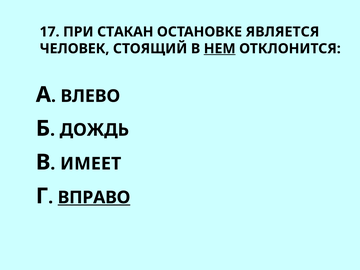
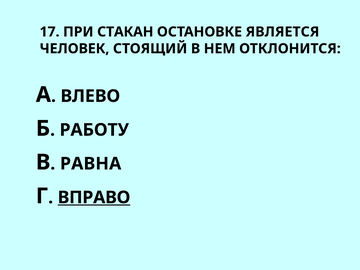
НЕМ underline: present -> none
ДОЖДЬ: ДОЖДЬ -> РАБОТУ
ИМЕЕТ: ИМЕЕТ -> РАВНА
